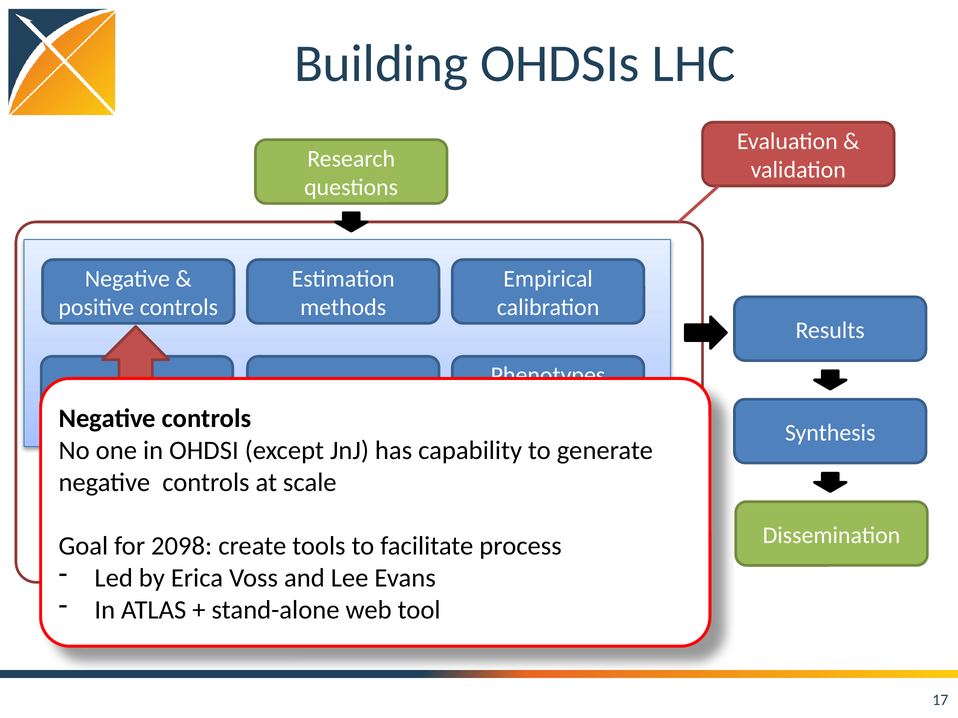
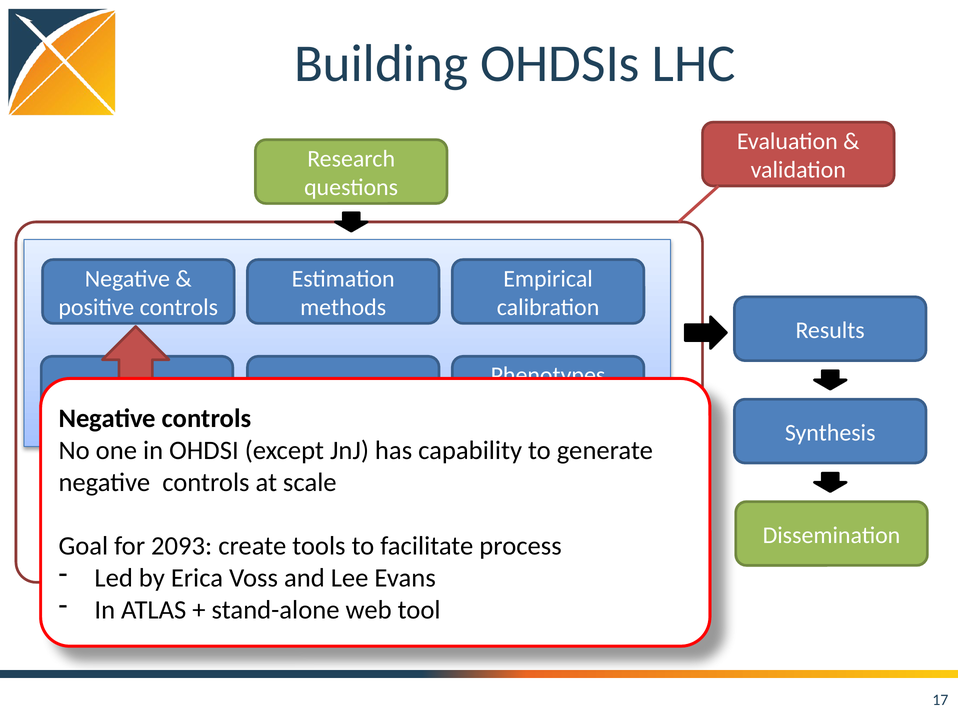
2098: 2098 -> 2093
